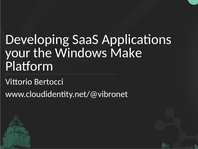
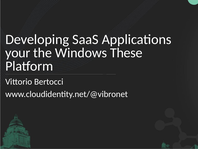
Make: Make -> These
